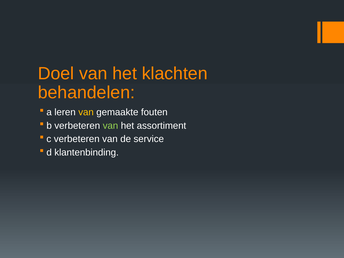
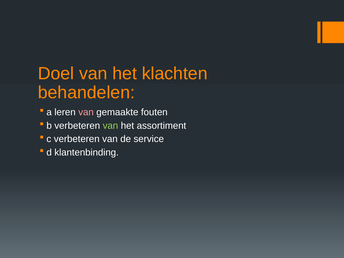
van at (86, 112) colour: yellow -> pink
